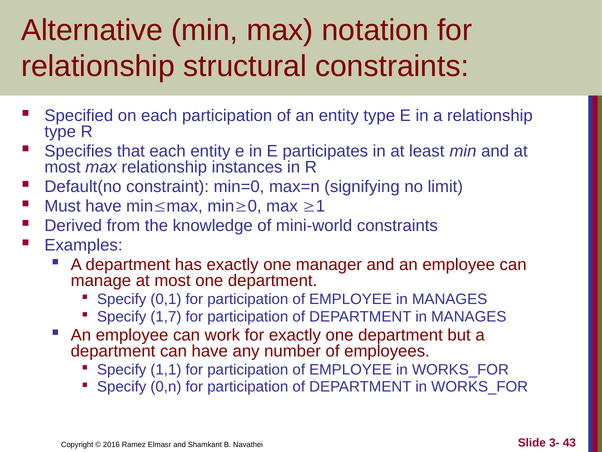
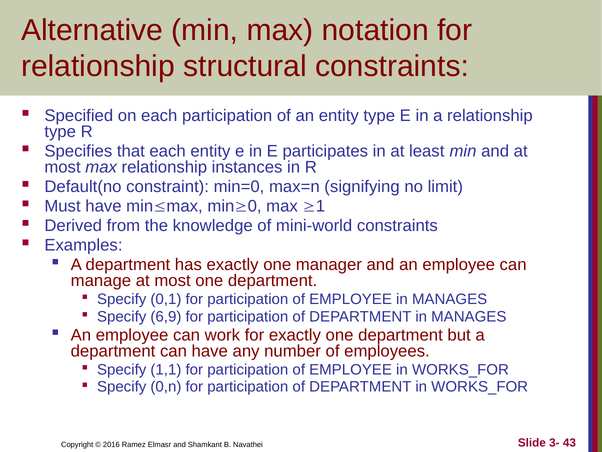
1,7: 1,7 -> 6,9
